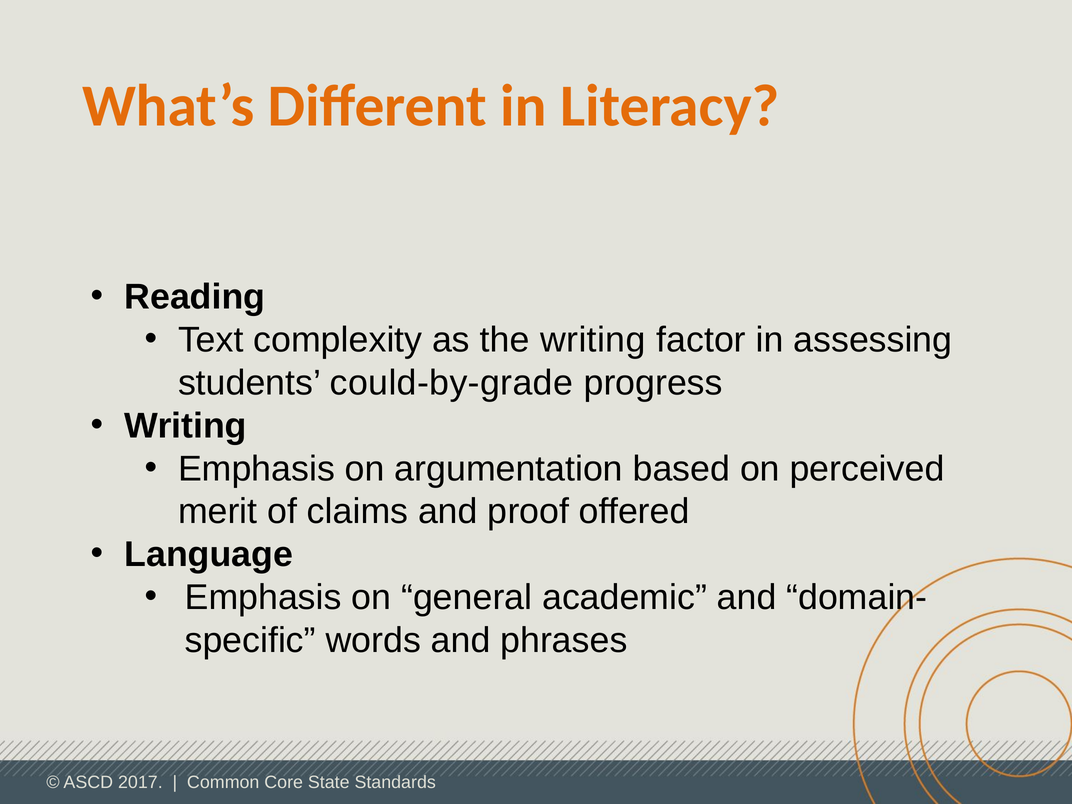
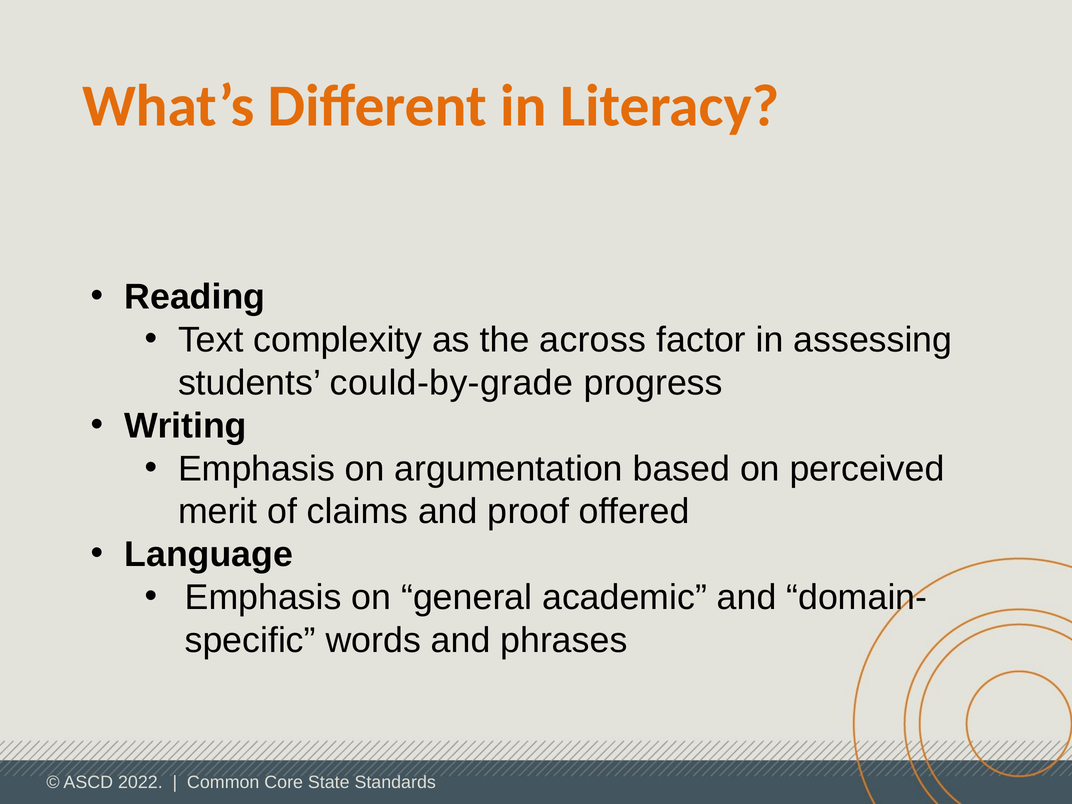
the writing: writing -> across
2017: 2017 -> 2022
